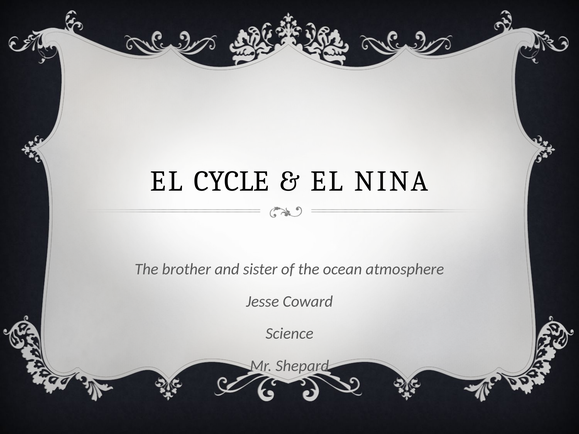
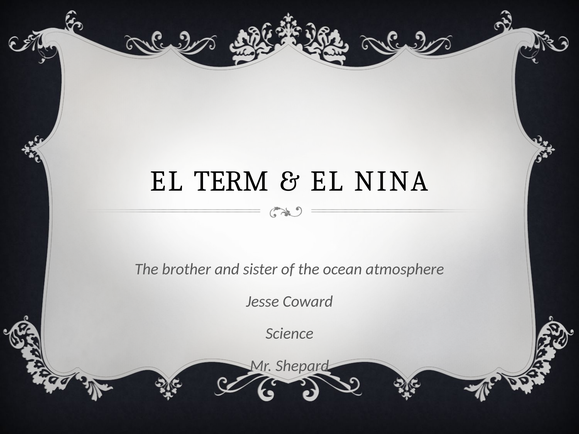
CYCLE: CYCLE -> TERM
